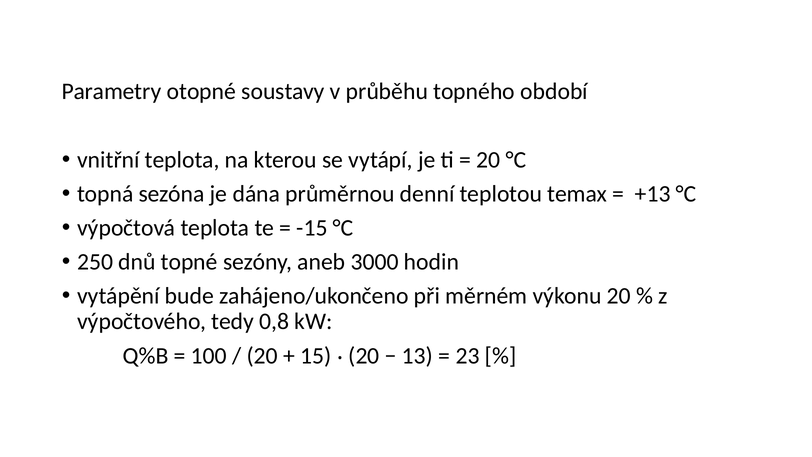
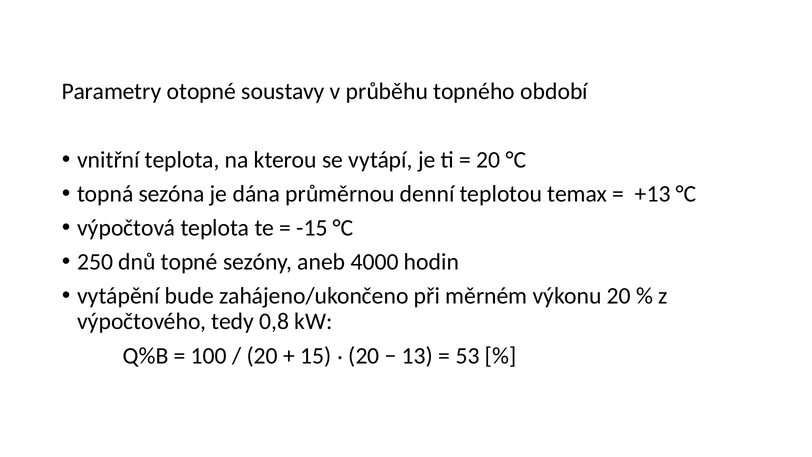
3000: 3000 -> 4000
23: 23 -> 53
